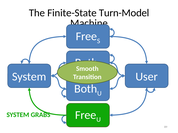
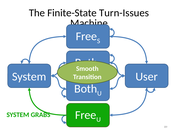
Turn-Model: Turn-Model -> Turn-Issues
